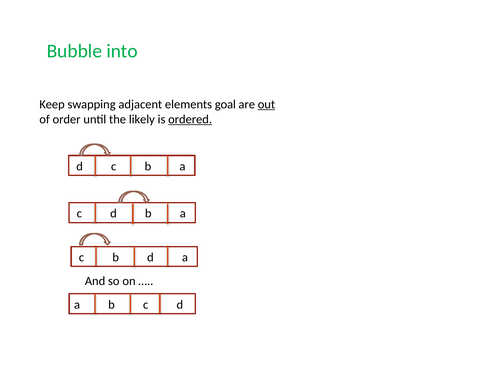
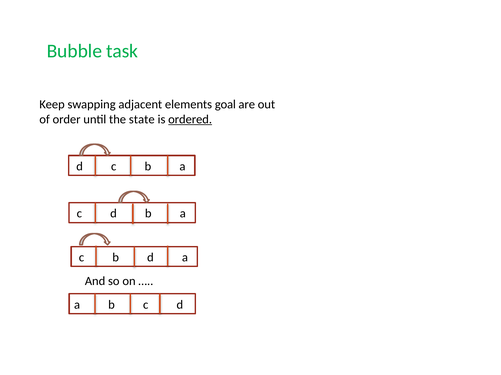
into: into -> task
out underline: present -> none
likely: likely -> state
